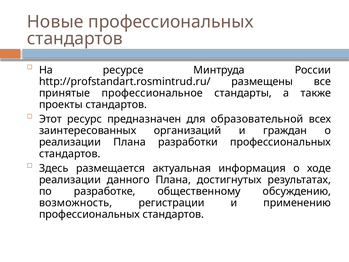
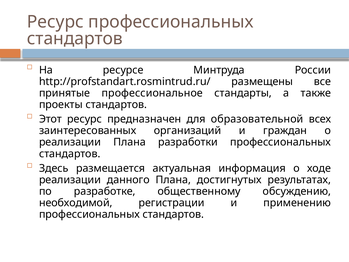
Новые at (55, 22): Новые -> Ресурс
возможность: возможность -> необходимой
